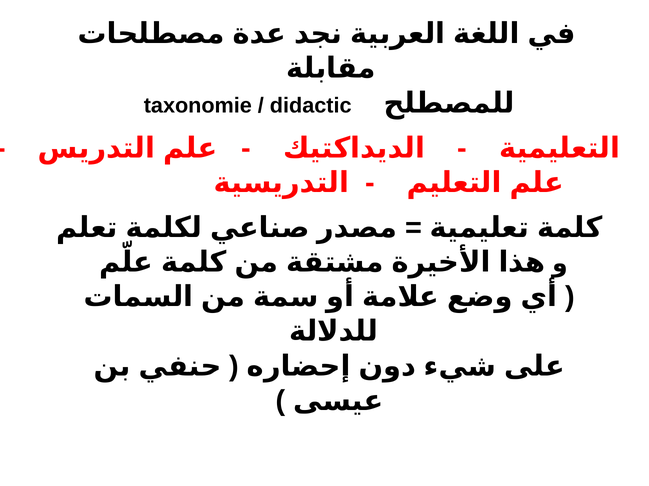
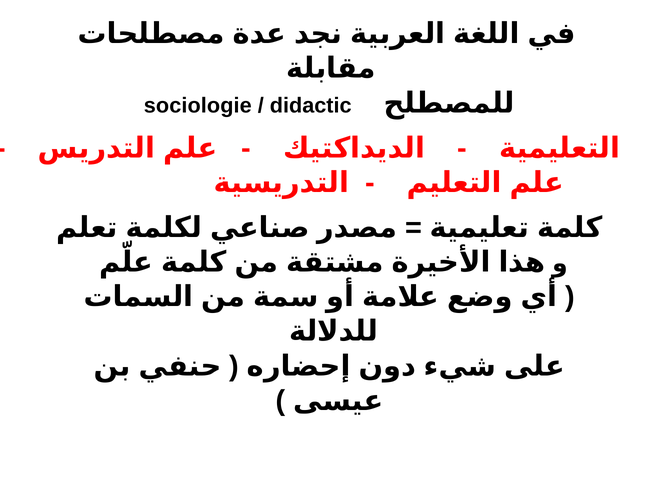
taxonomie: taxonomie -> sociologie
